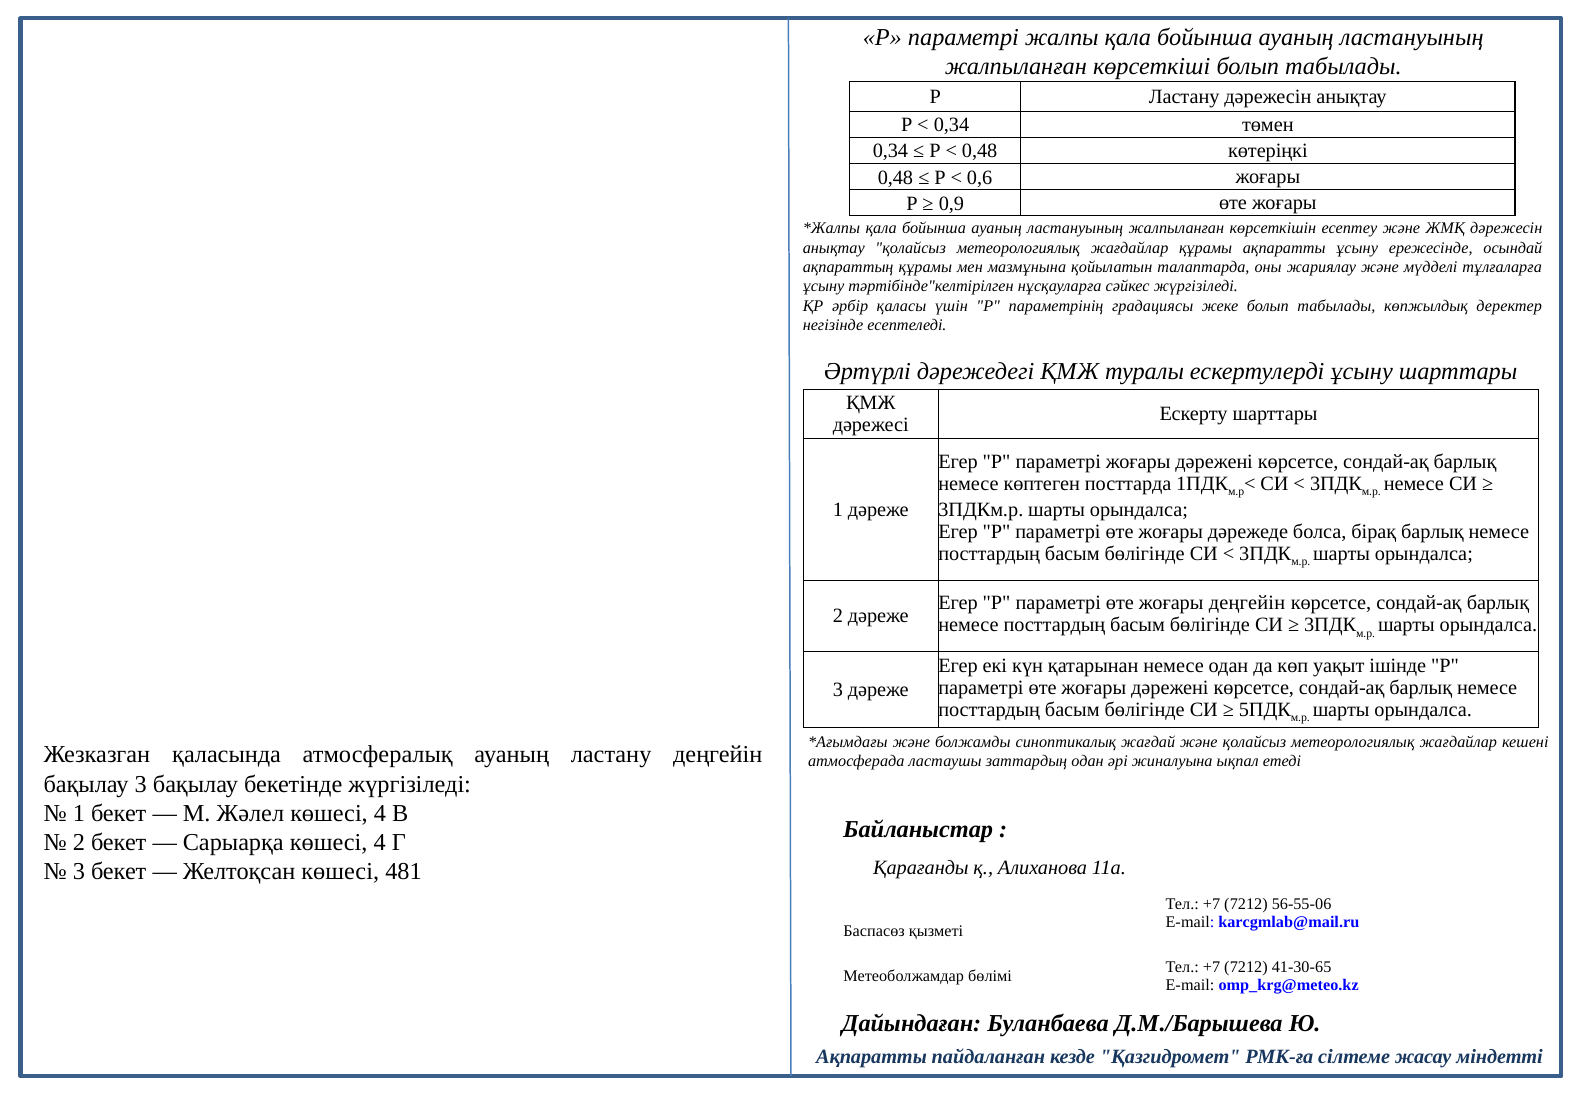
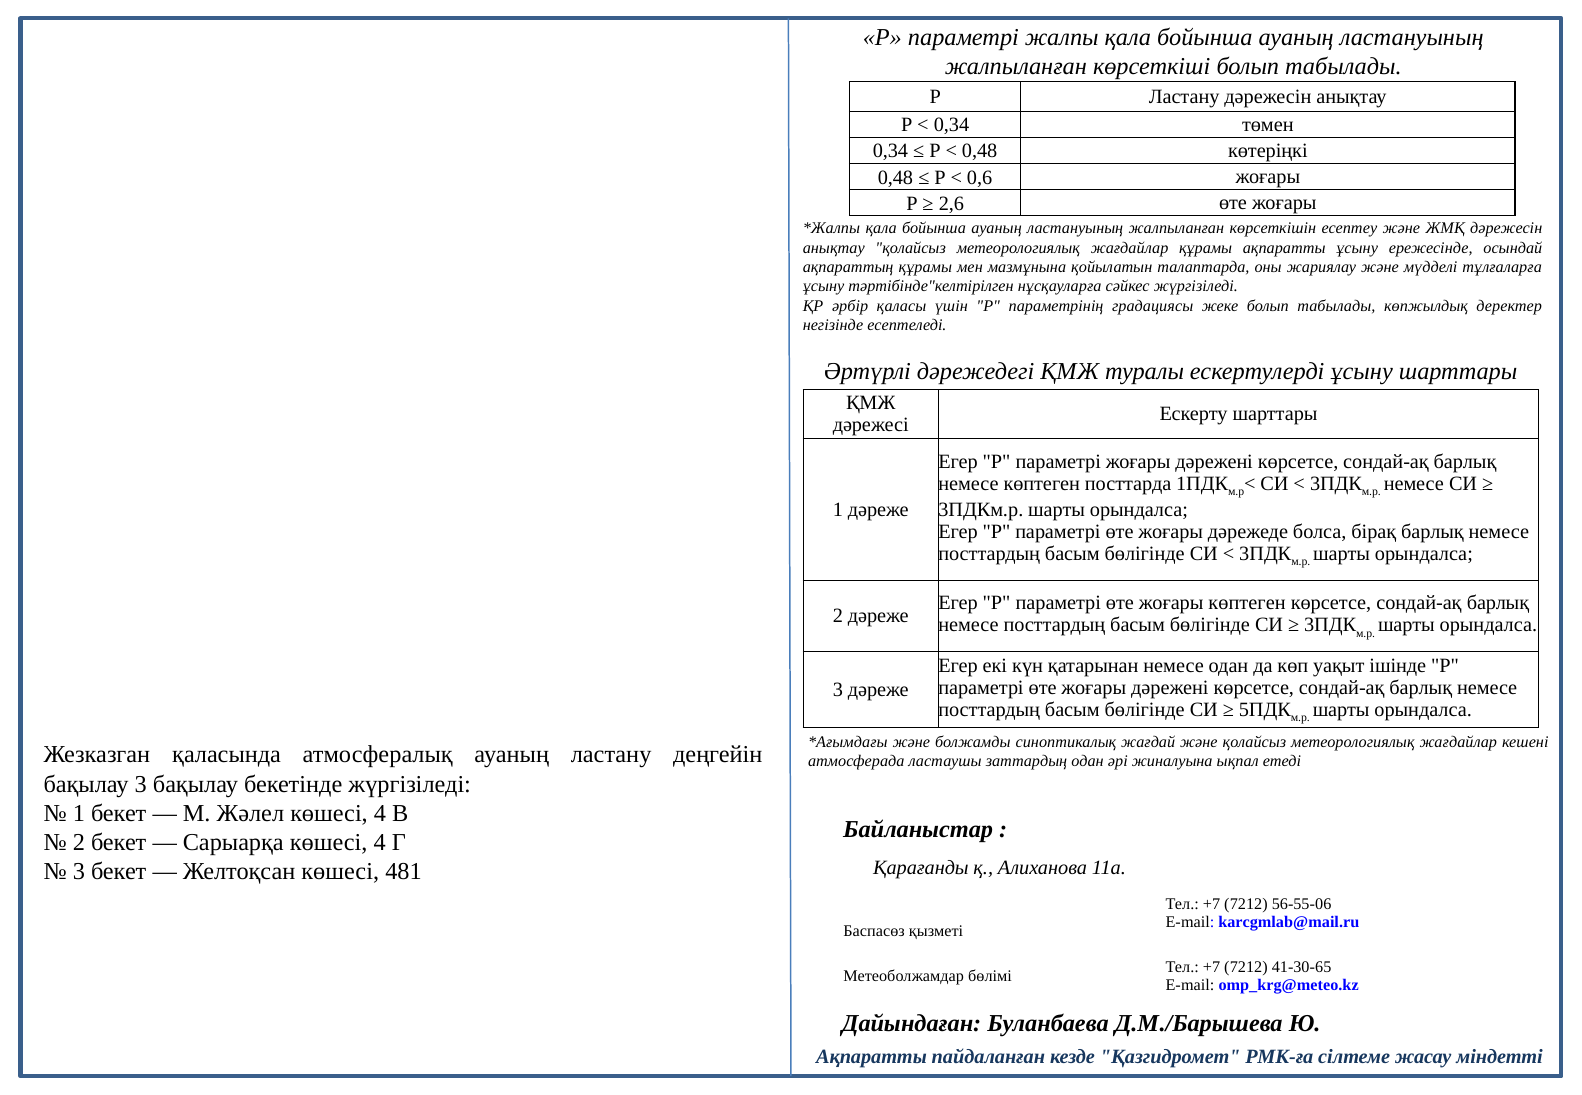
0,9: 0,9 -> 2,6
жоғары деңгейін: деңгейін -> көптеген
